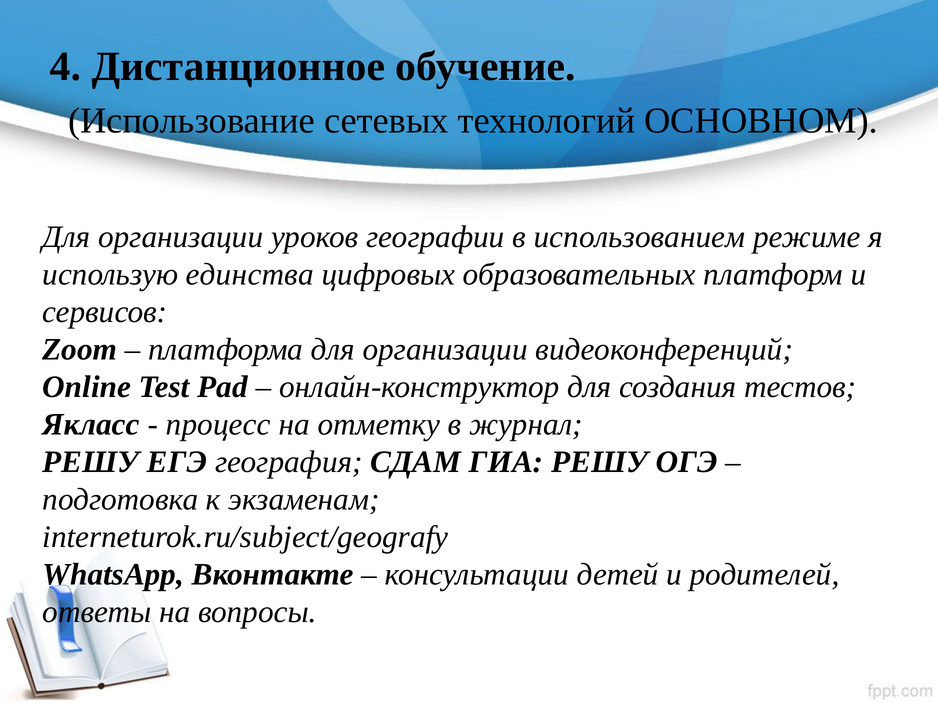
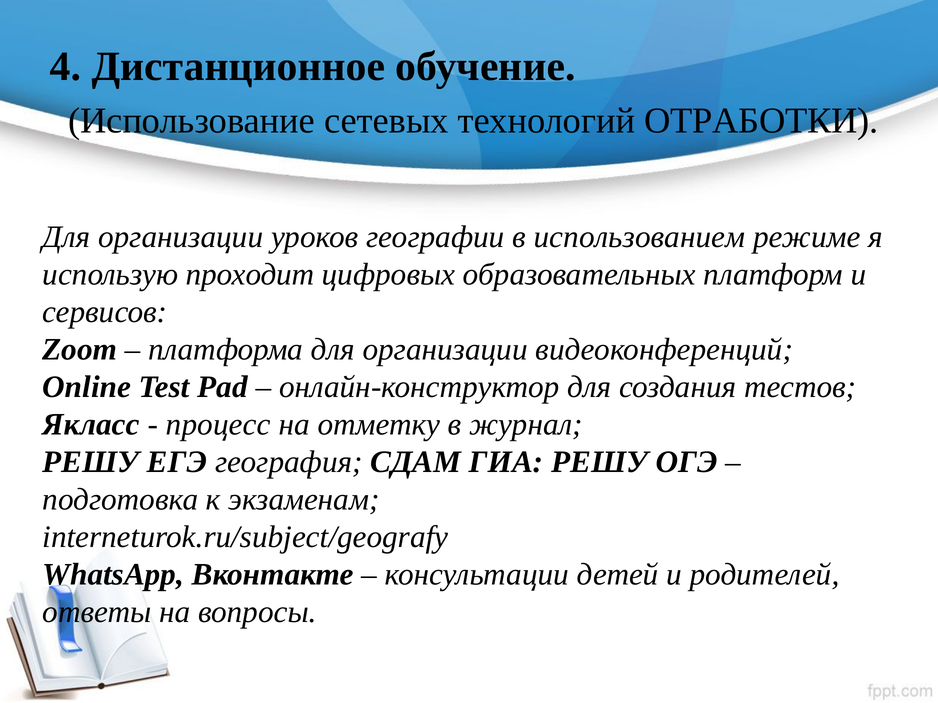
ОСНОВНОМ: ОСНОВНОМ -> ОТРАБОТКИ
единства: единства -> проходит
